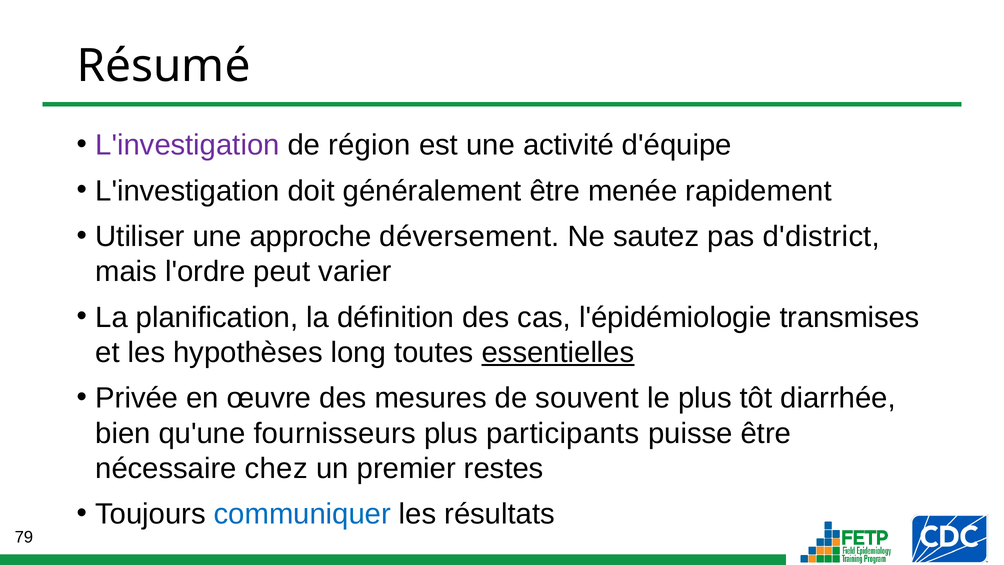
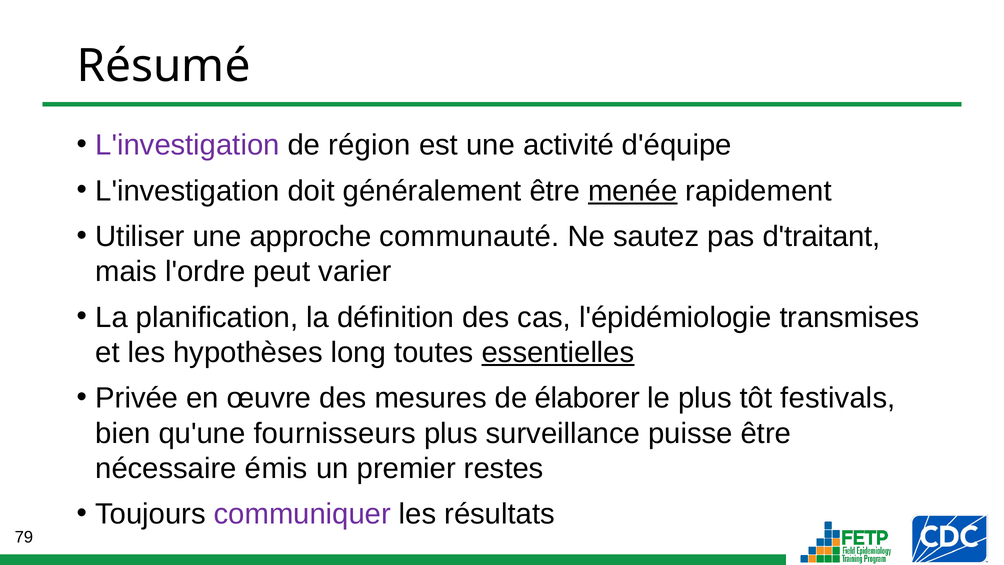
menée underline: none -> present
déversement: déversement -> communauté
d'district: d'district -> d'traitant
souvent: souvent -> élaborer
diarrhée: diarrhée -> festivals
participants: participants -> surveillance
chez: chez -> émis
communiquer colour: blue -> purple
